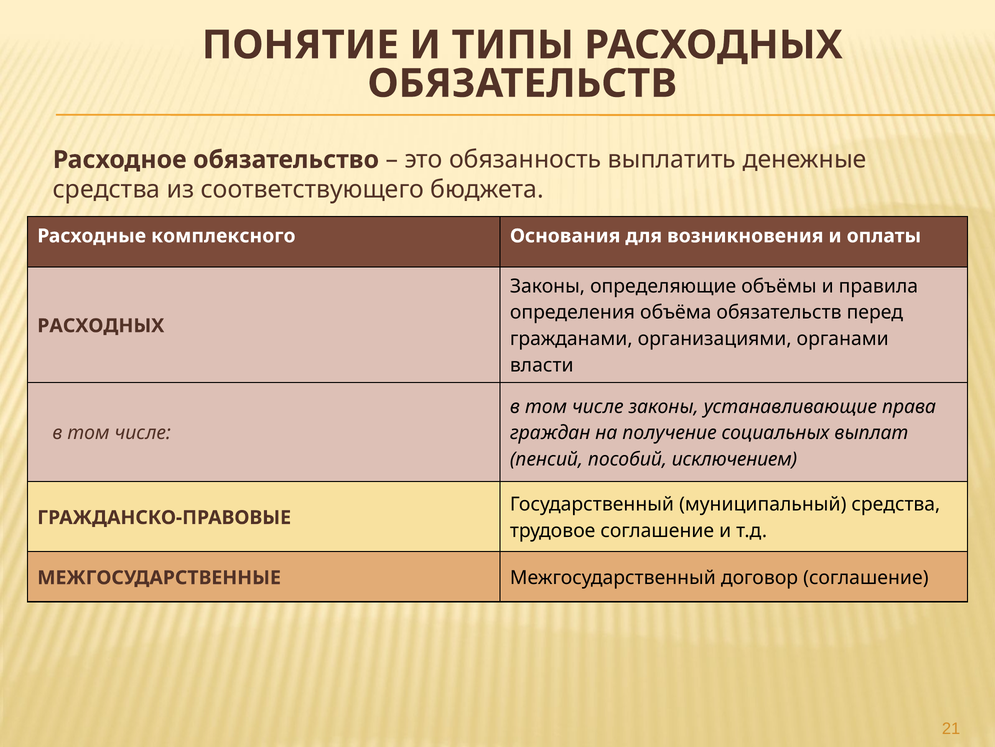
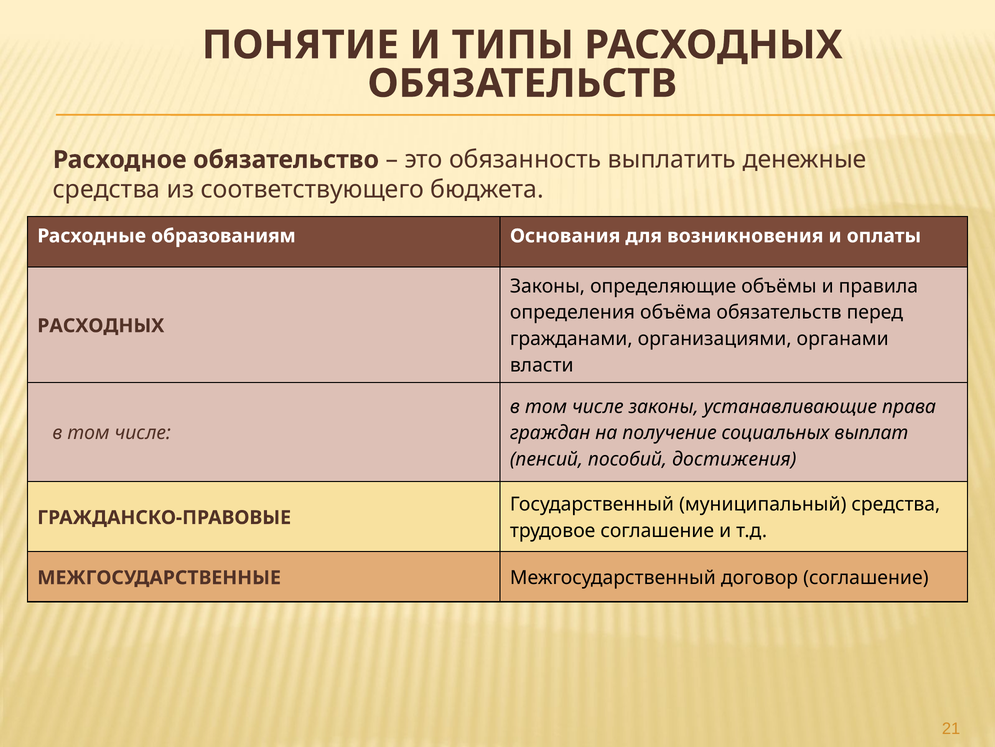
комплексного: комплексного -> образованиям
исключением: исключением -> достижения
